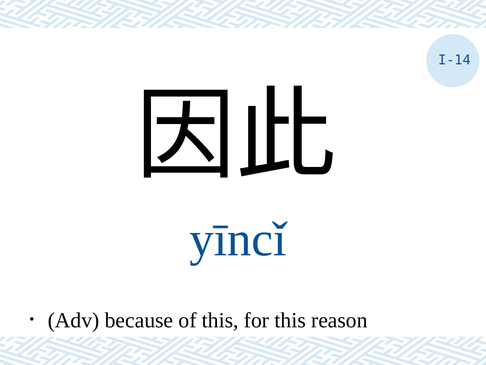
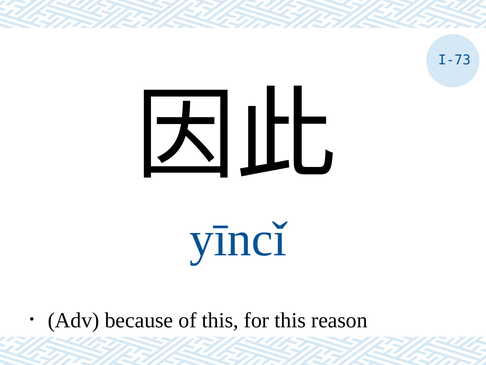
I-14: I-14 -> I-73
